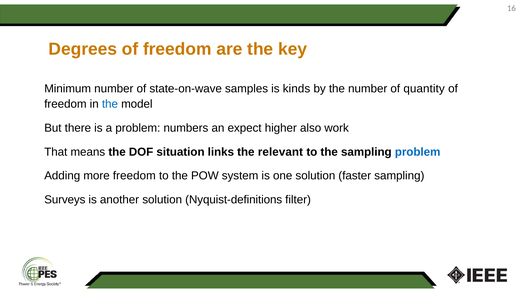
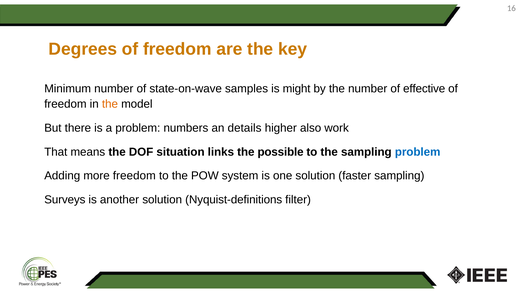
kinds: kinds -> might
quantity: quantity -> effective
the at (110, 104) colour: blue -> orange
expect: expect -> details
relevant: relevant -> possible
